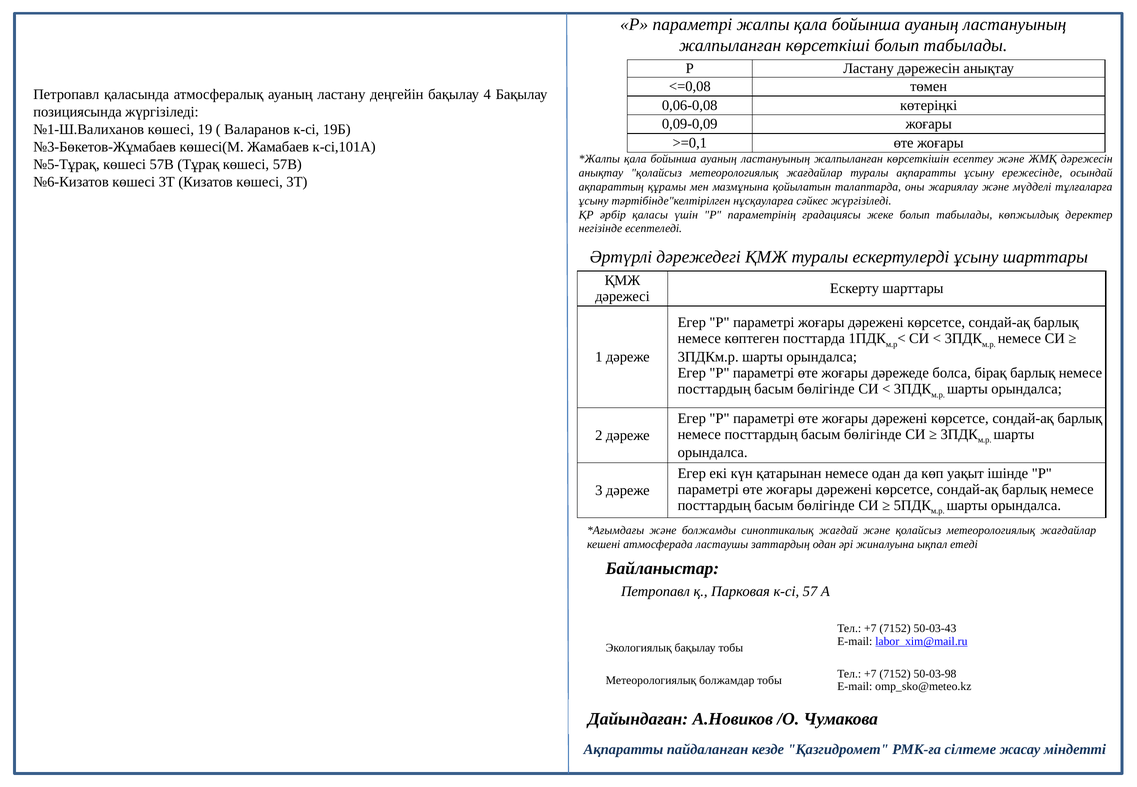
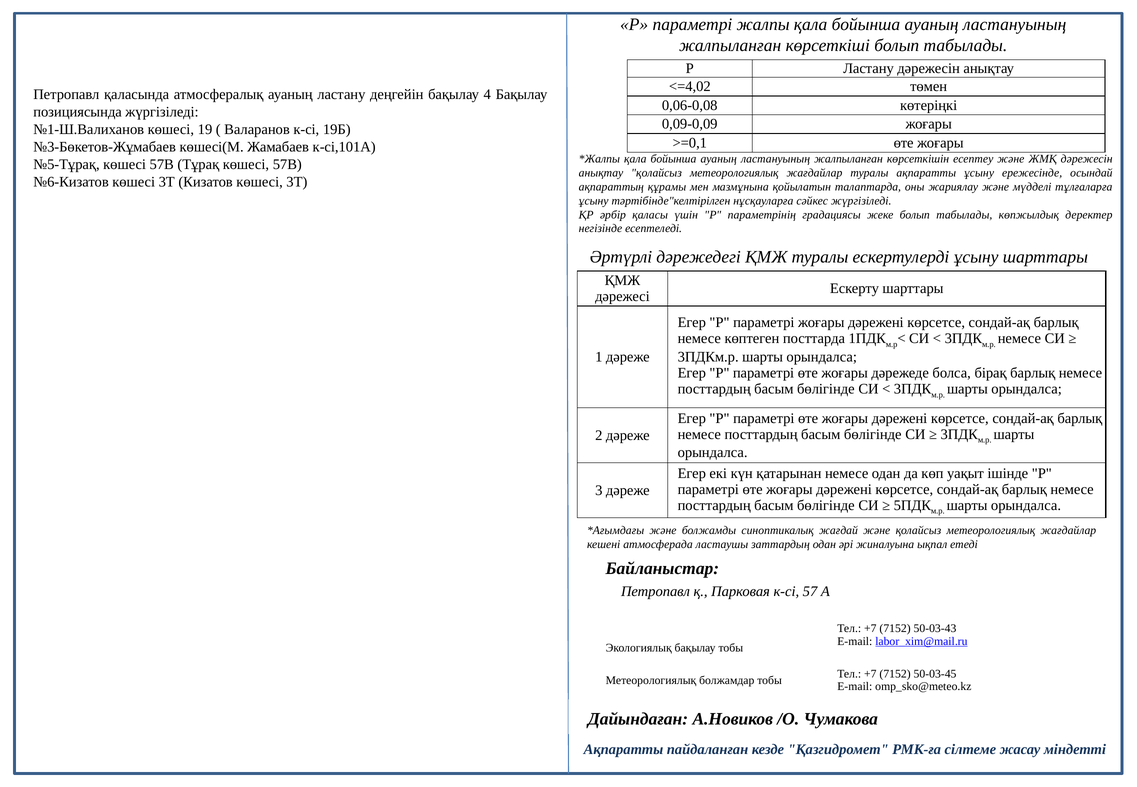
<=0,08: <=0,08 -> <=4,02
50-03-98: 50-03-98 -> 50-03-45
